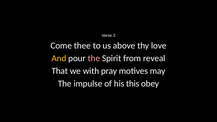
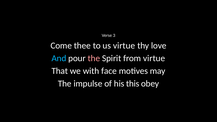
us above: above -> virtue
And colour: yellow -> light blue
from reveal: reveal -> virtue
pray: pray -> face
